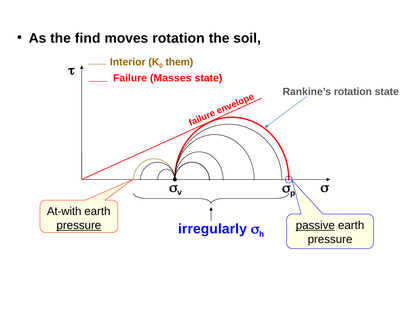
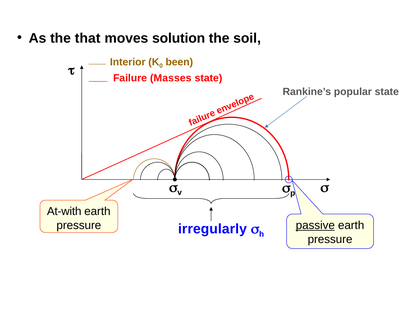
find: find -> that
moves rotation: rotation -> solution
them: them -> been
Rankine’s rotation: rotation -> popular
pressure at (79, 225) underline: present -> none
